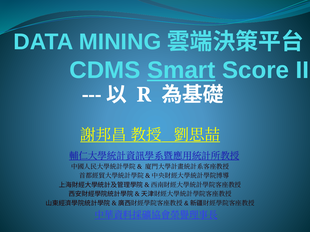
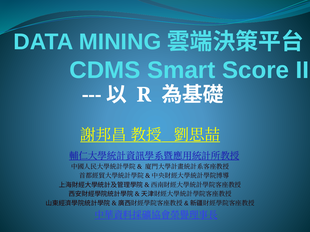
Smart underline: present -> none
